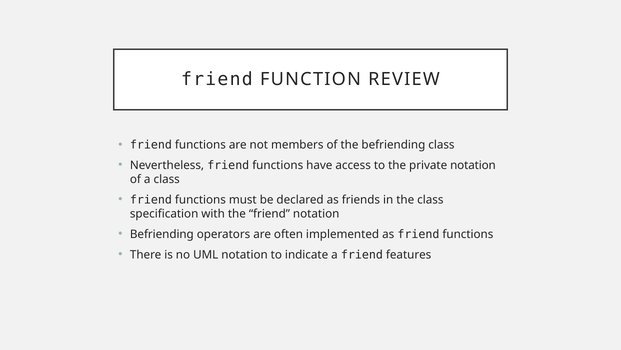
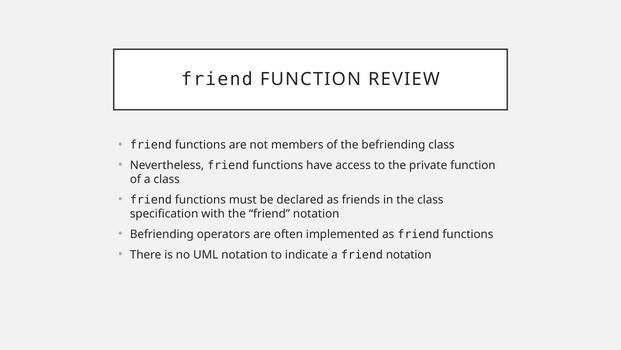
private notation: notation -> function
a friend features: features -> notation
